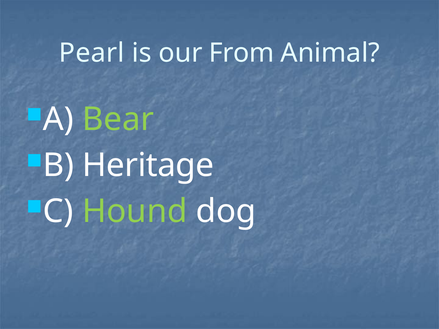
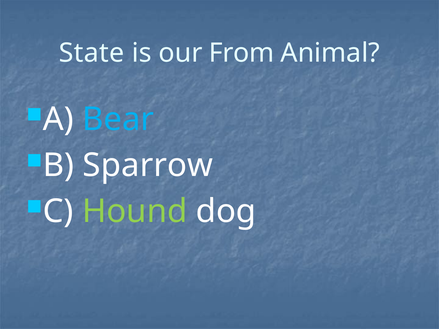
Pearl: Pearl -> State
Bear colour: light green -> light blue
Heritage: Heritage -> Sparrow
